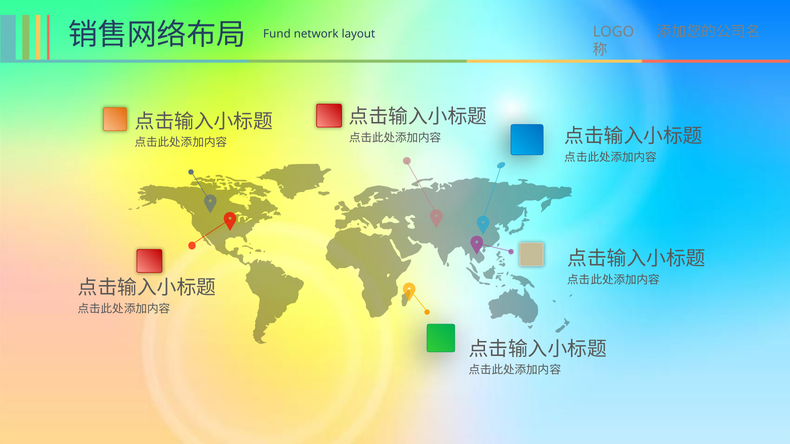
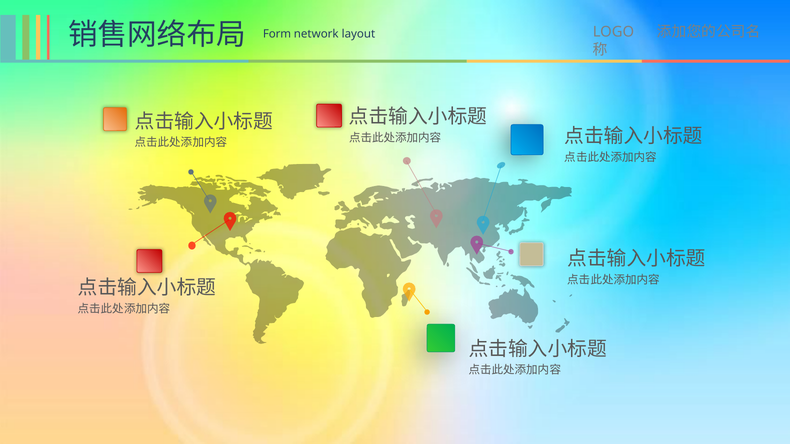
Fund: Fund -> Form
